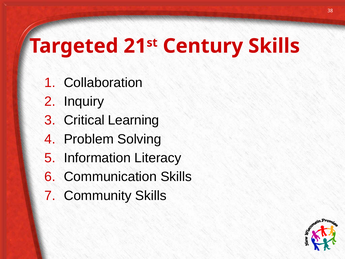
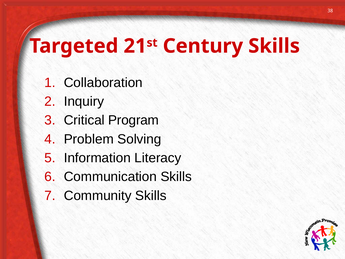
Learning: Learning -> Program
